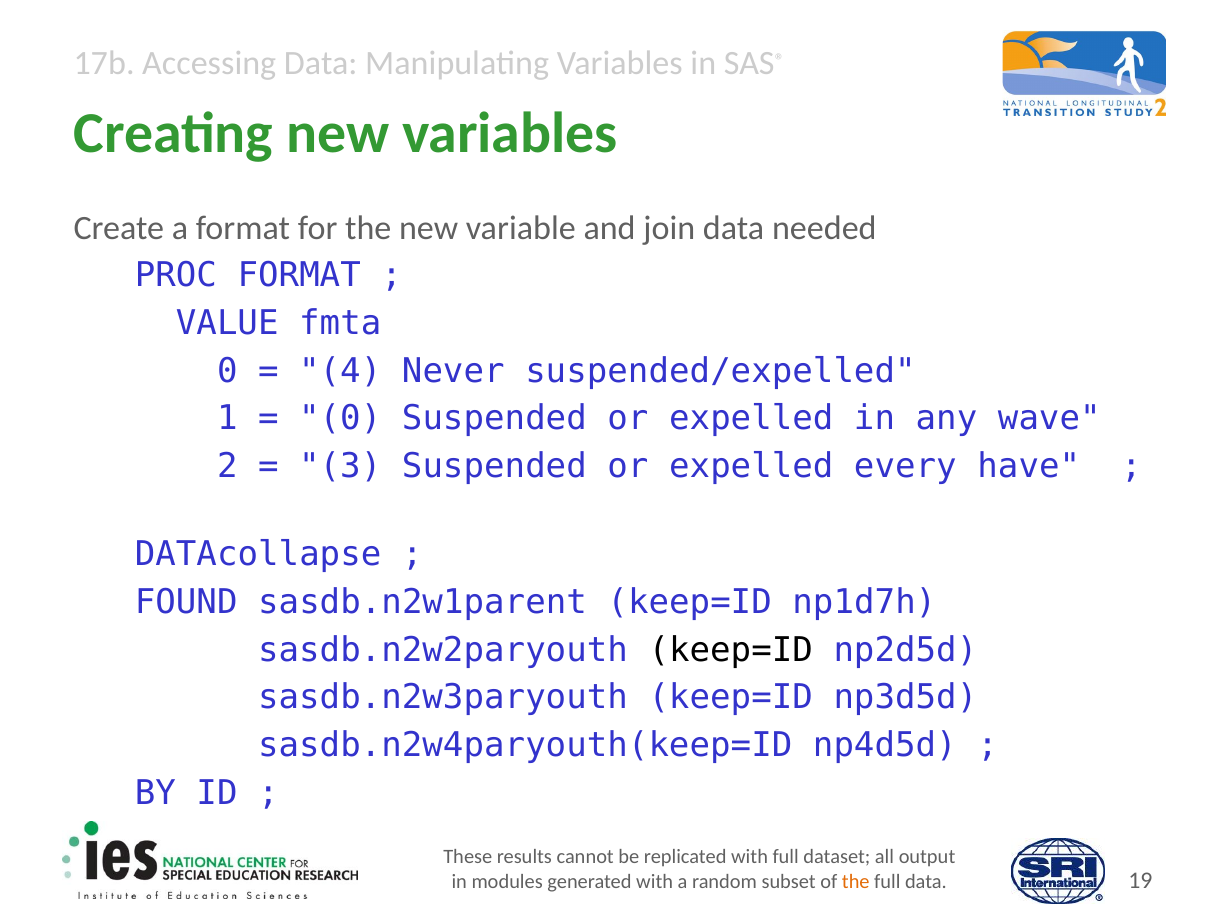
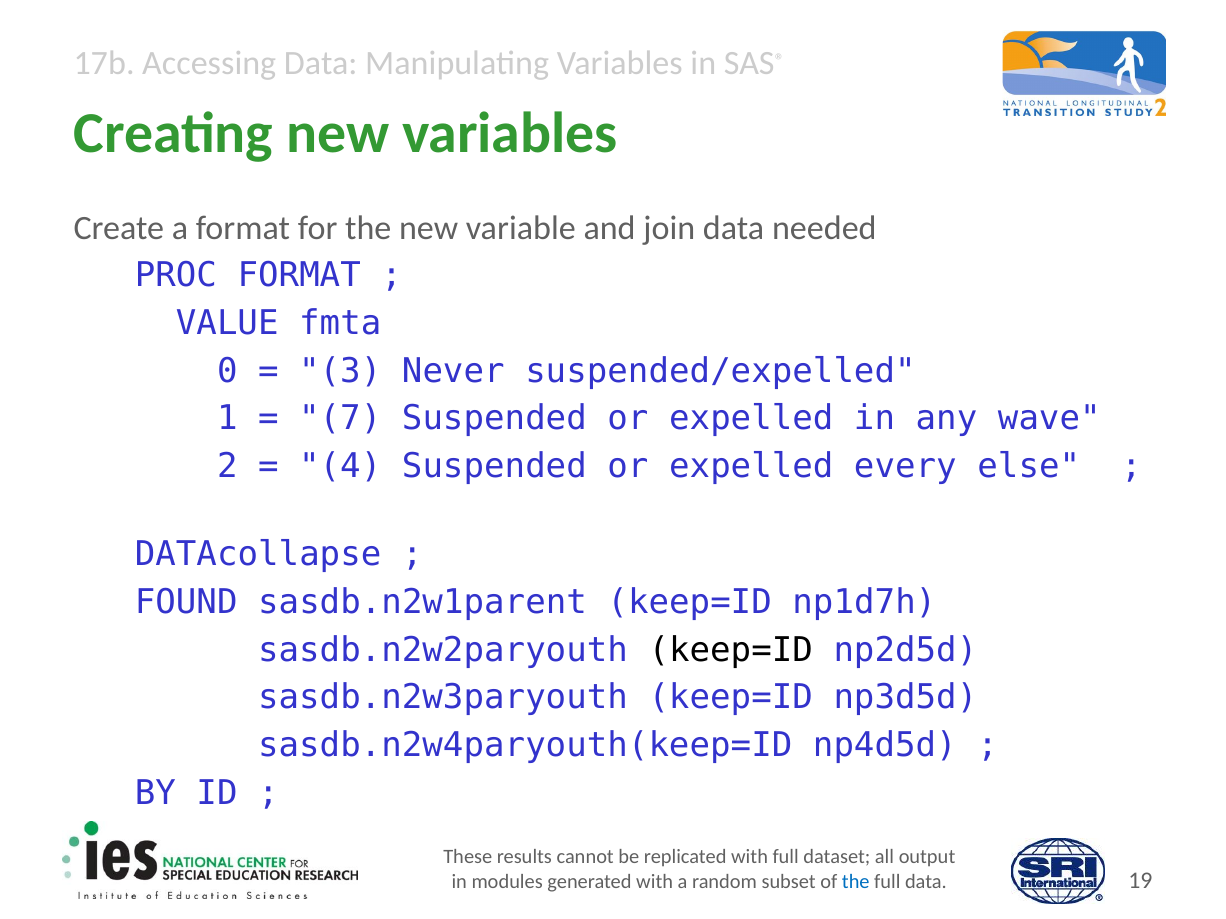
4: 4 -> 3
0 at (340, 419): 0 -> 7
3: 3 -> 4
have: have -> else
the at (856, 882) colour: orange -> blue
